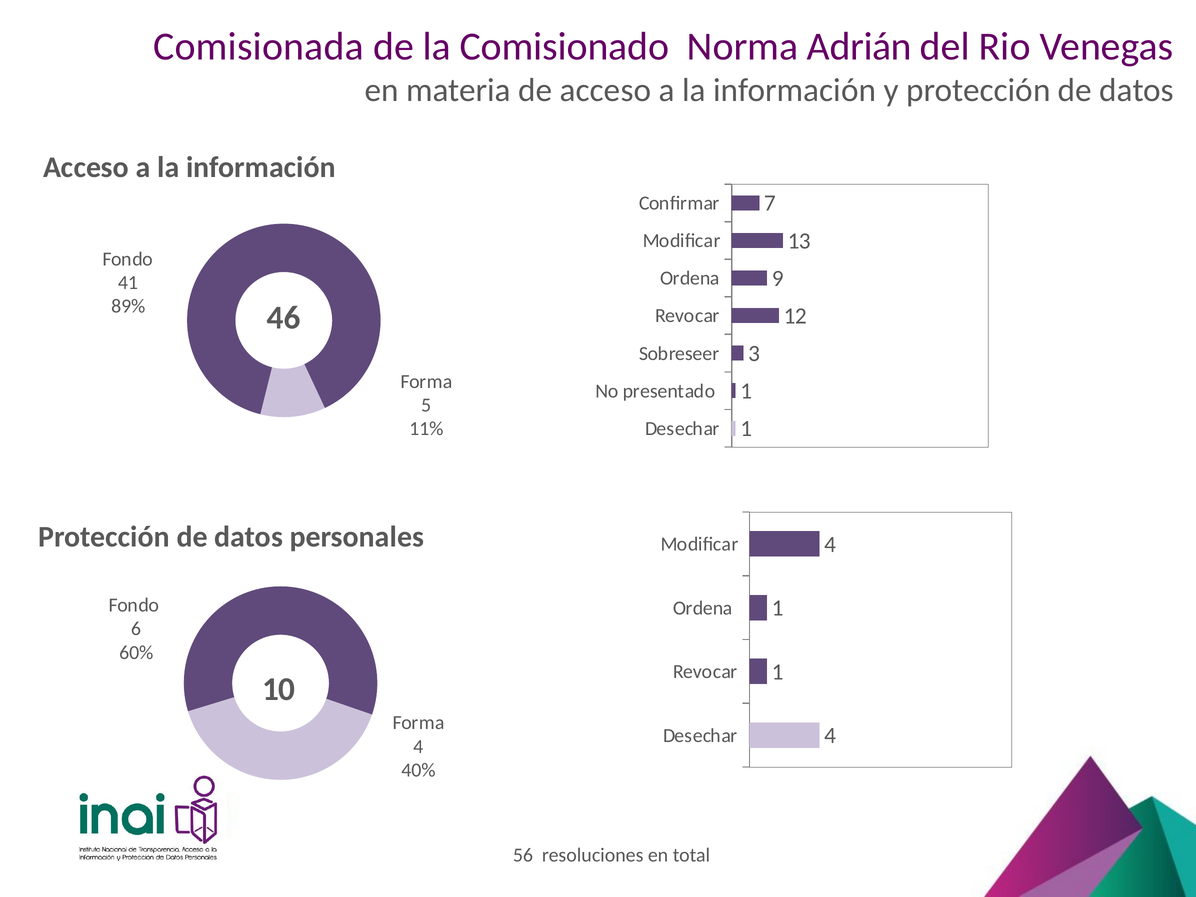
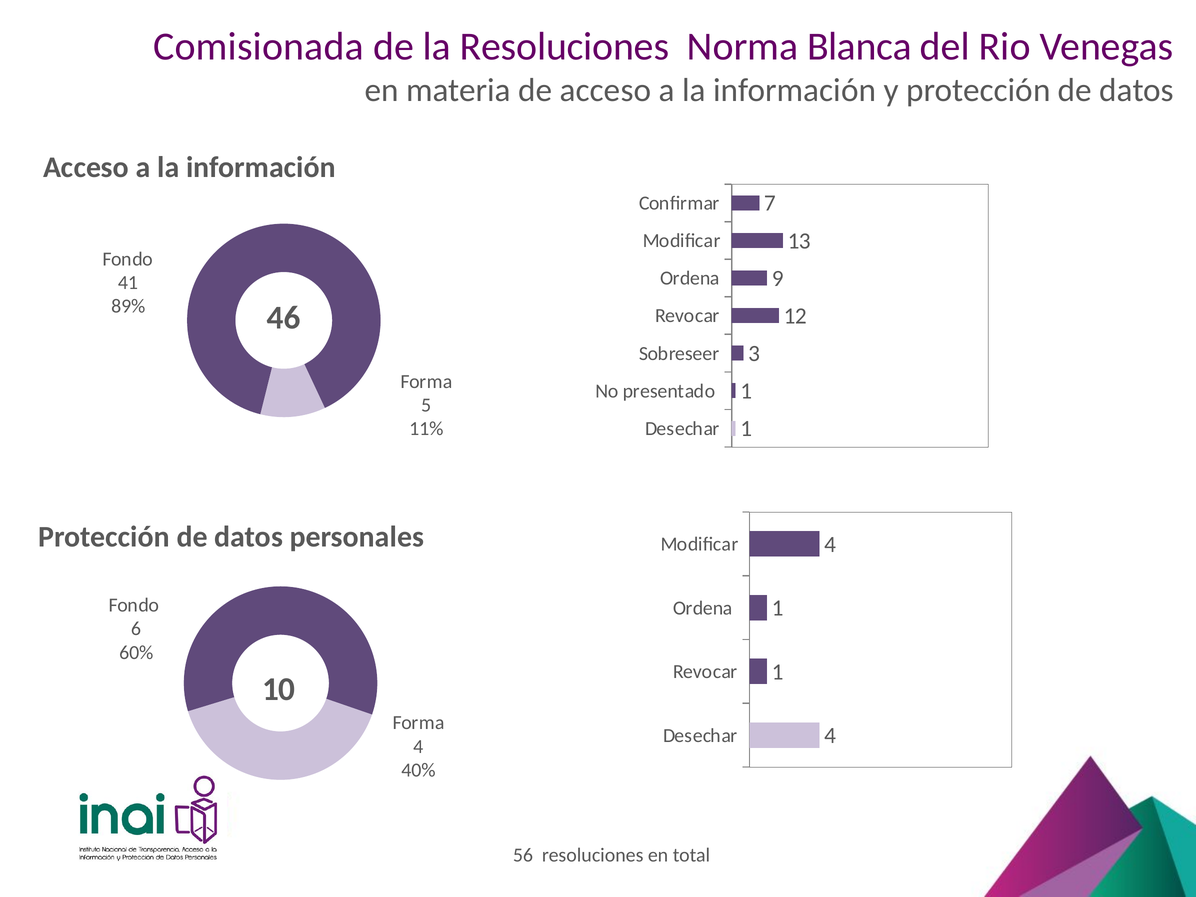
la Comisionado: Comisionado -> Resoluciones
Adrián: Adrián -> Blanca
